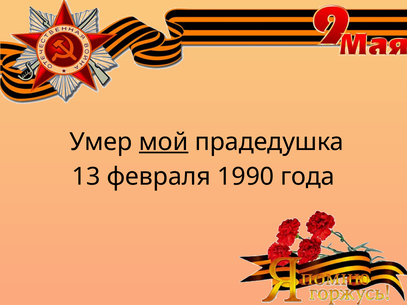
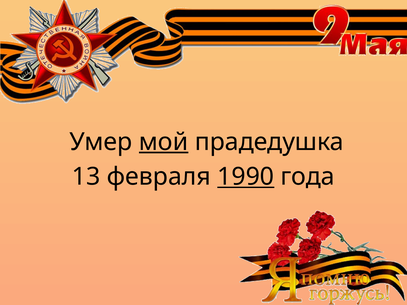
1990 underline: none -> present
